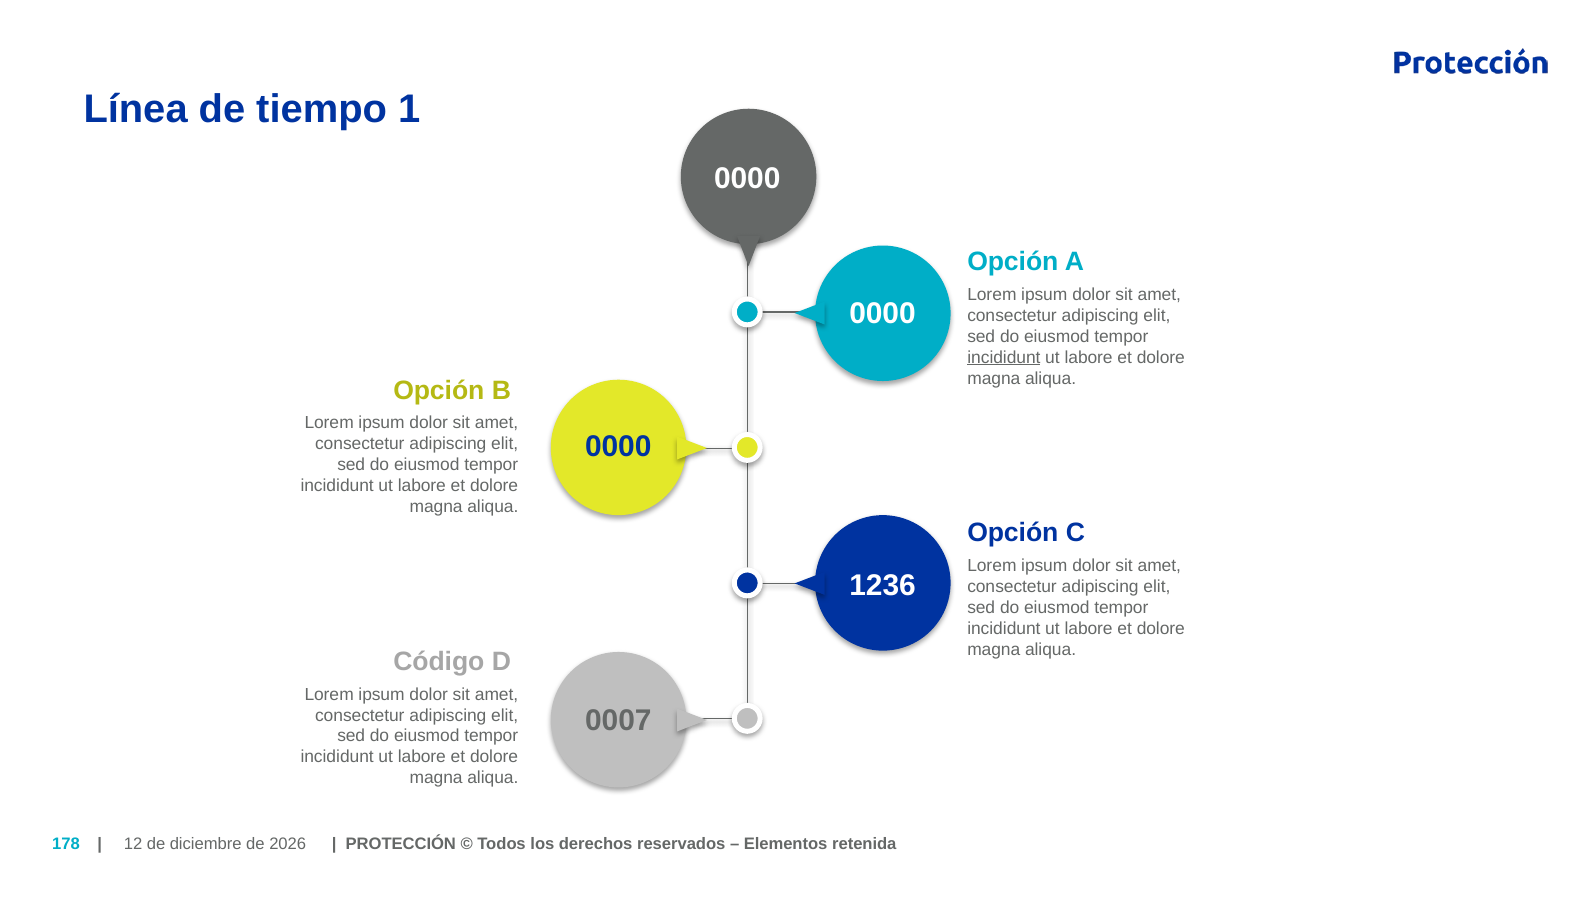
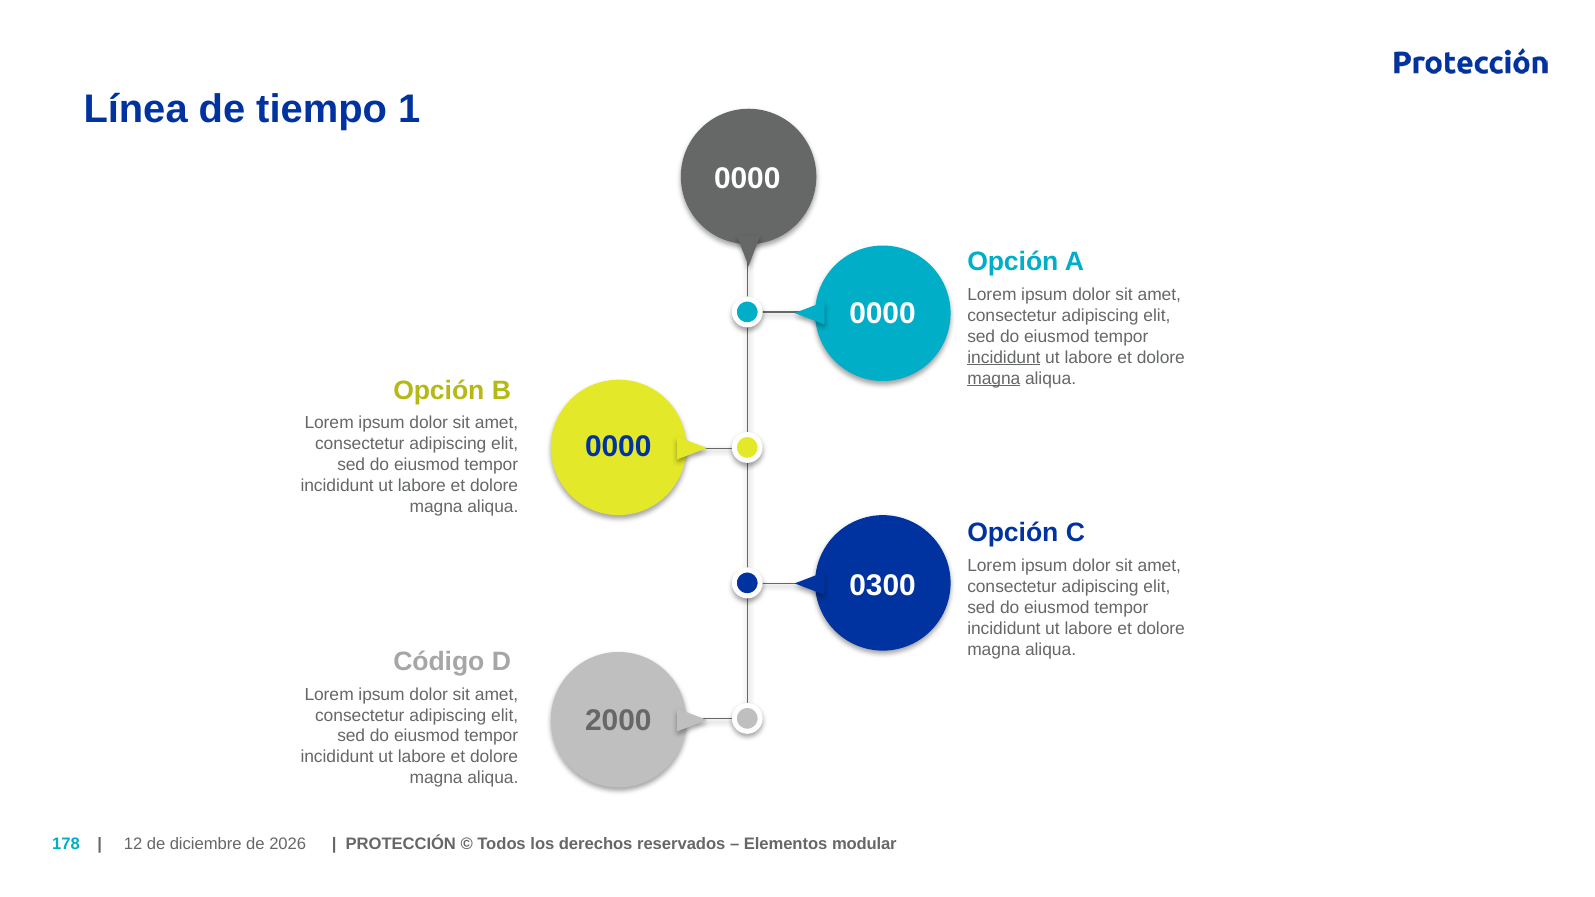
magna at (994, 379) underline: none -> present
1236: 1236 -> 0300
0007: 0007 -> 2000
retenida: retenida -> modular
